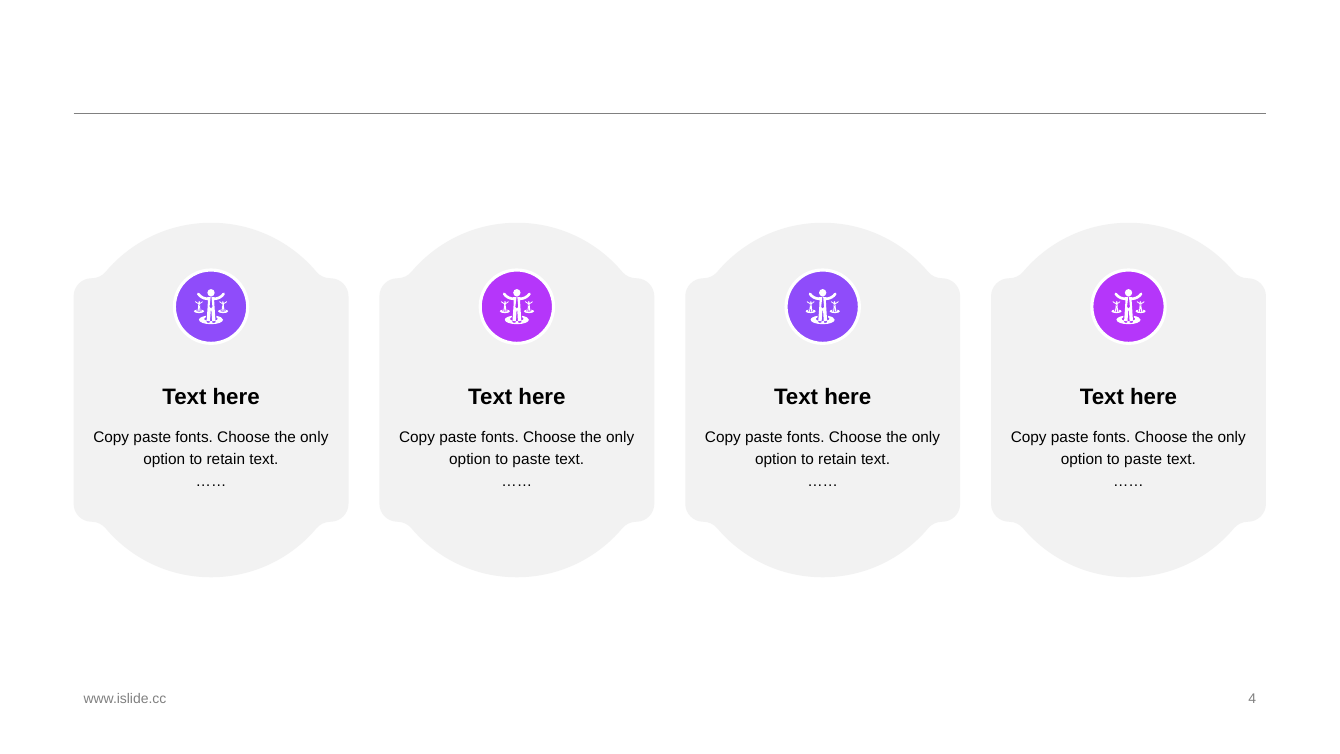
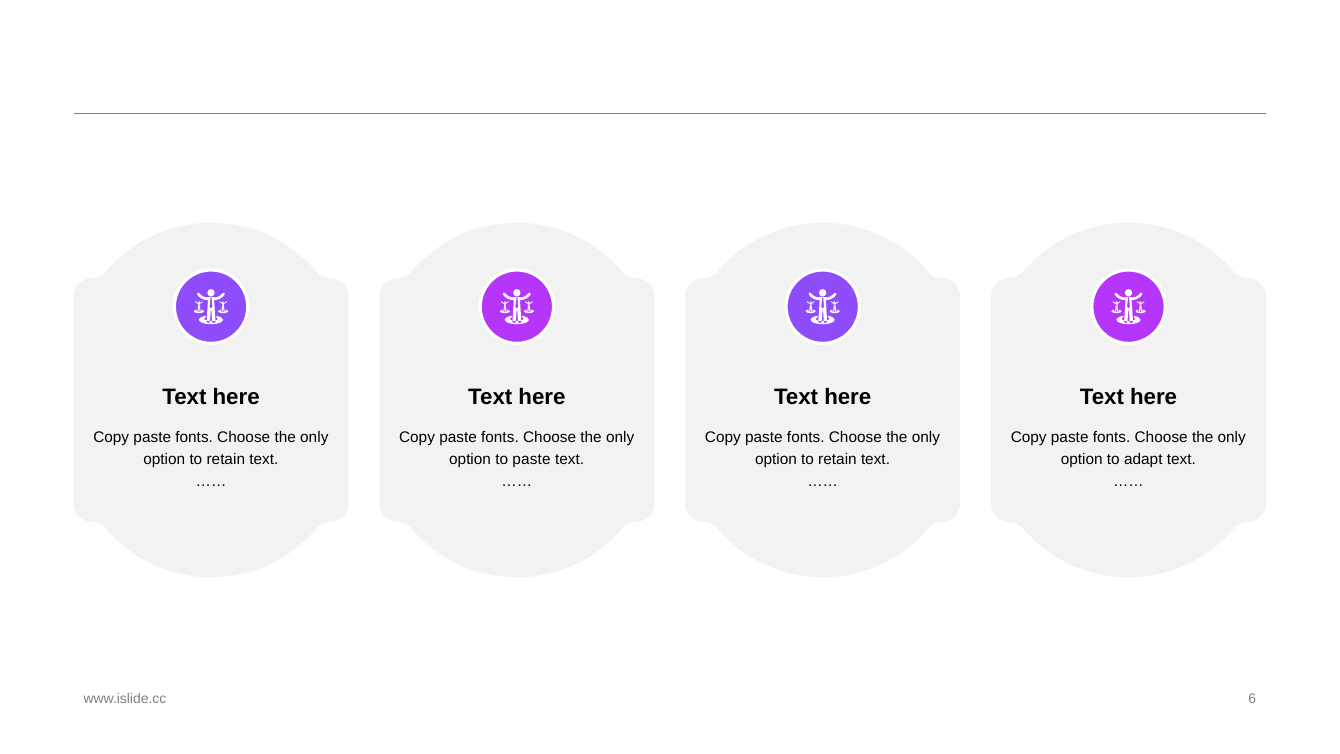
paste at (1143, 459): paste -> adapt
4: 4 -> 6
